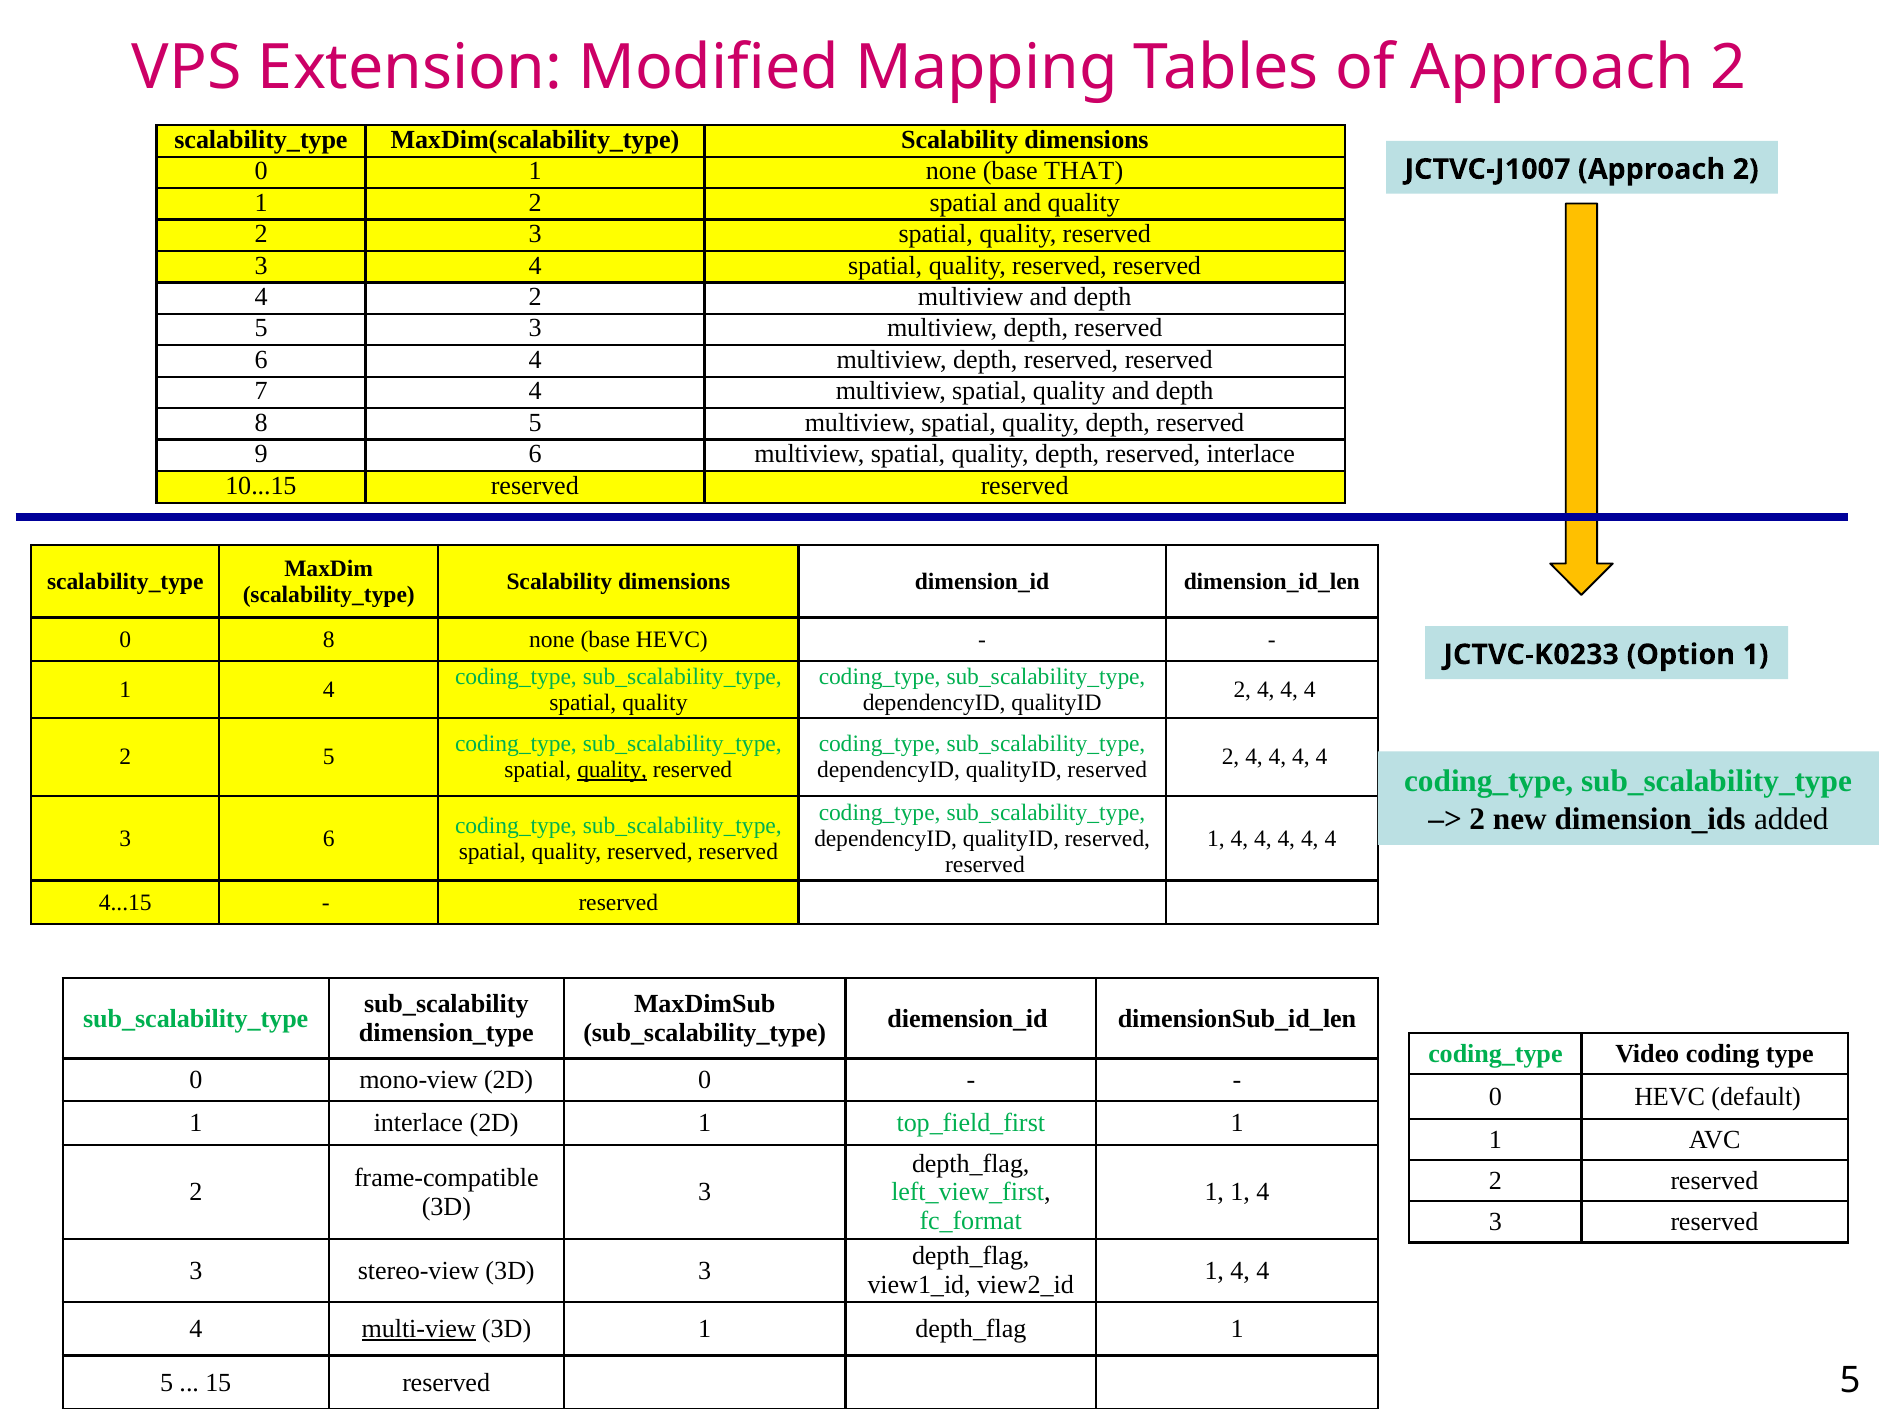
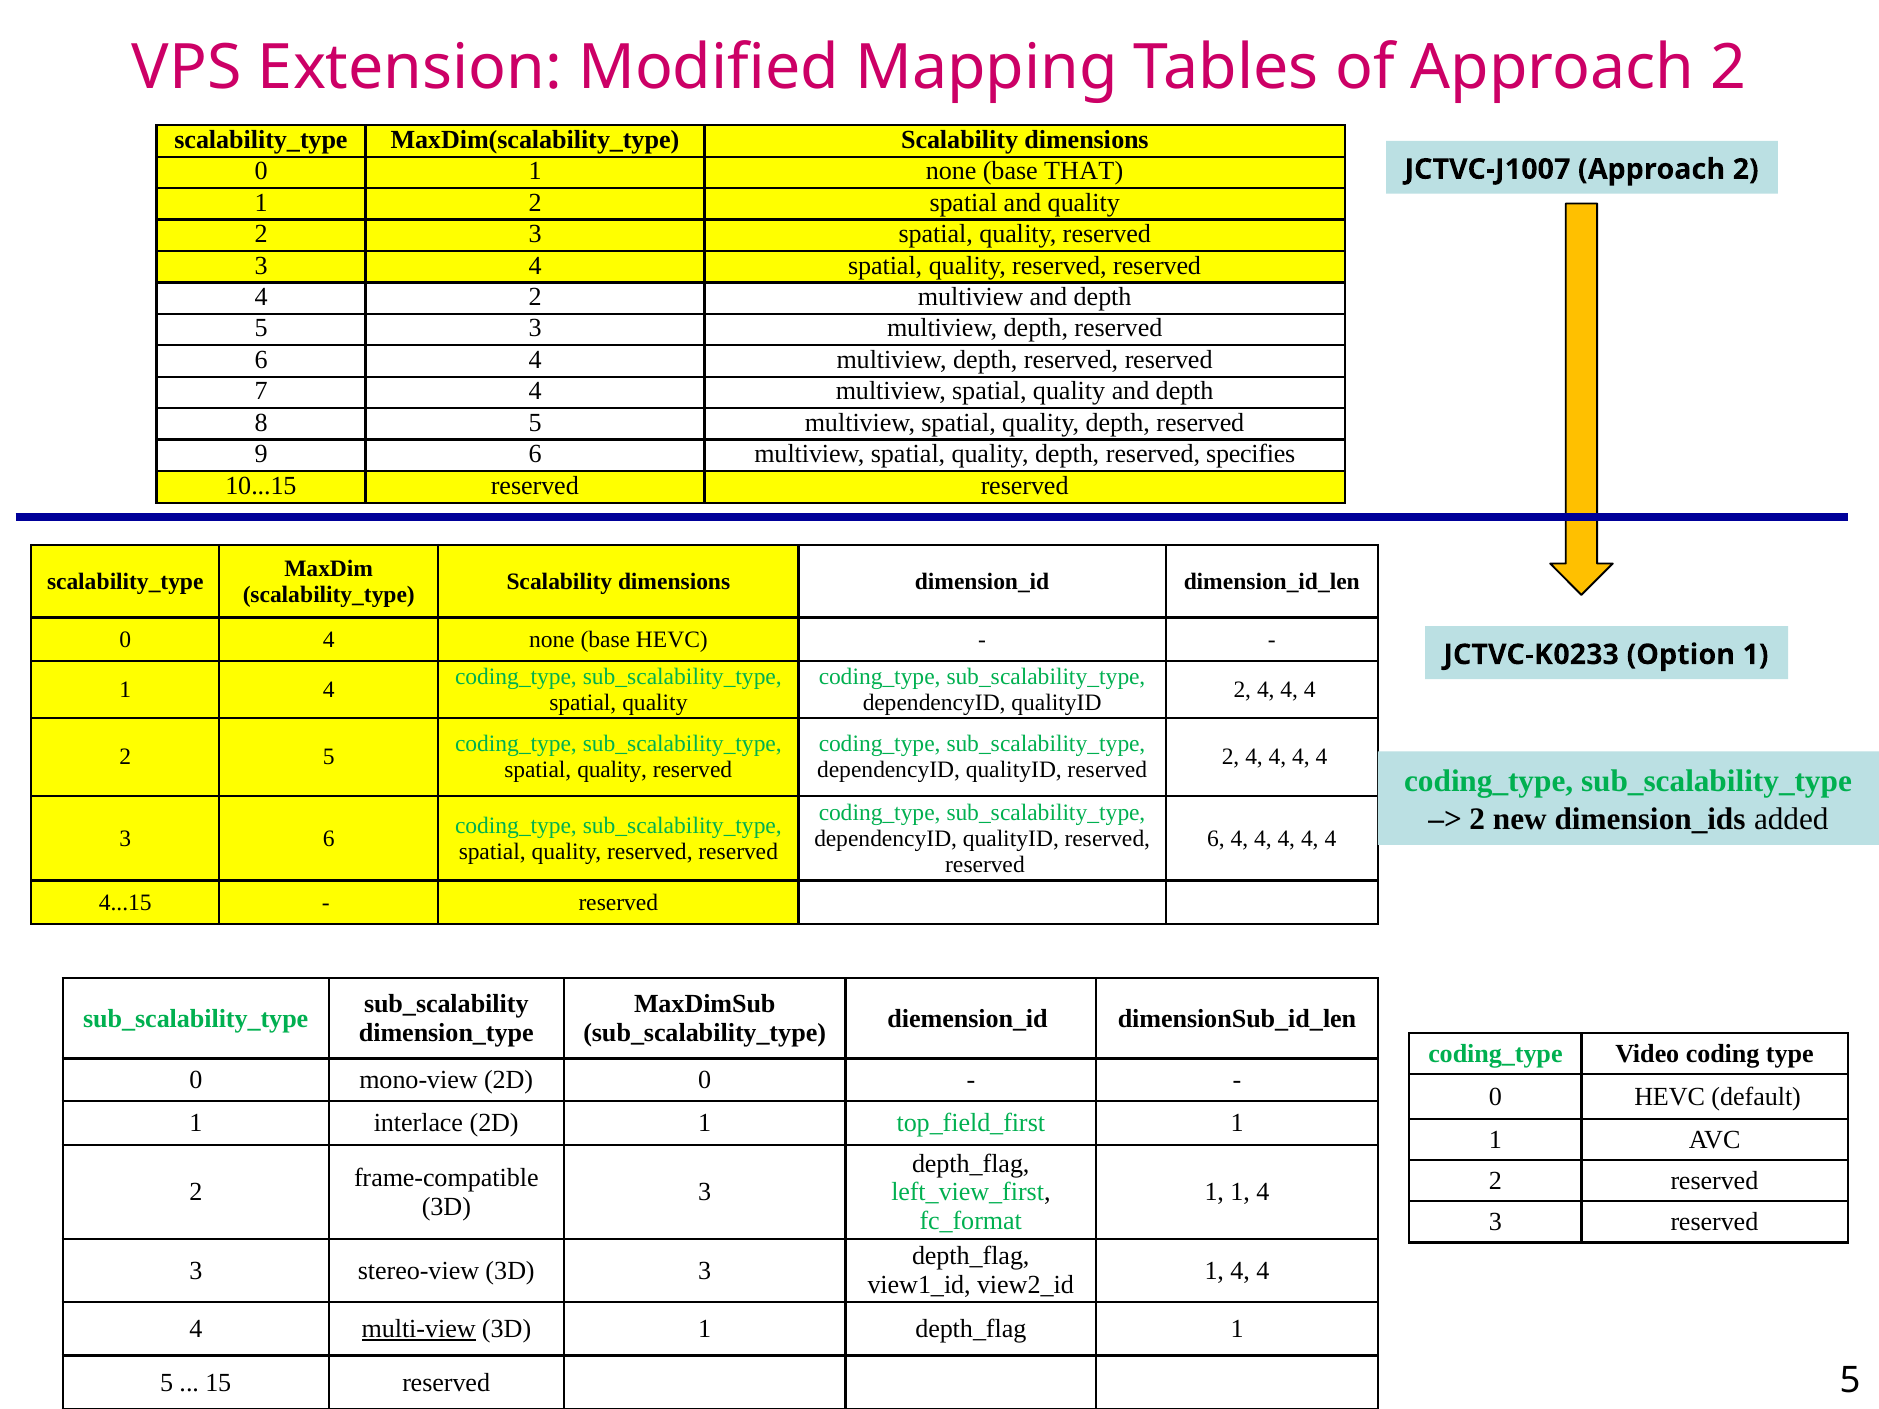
reserved interlace: interlace -> specifies
0 8: 8 -> 4
quality at (612, 770) underline: present -> none
1 at (1216, 838): 1 -> 6
